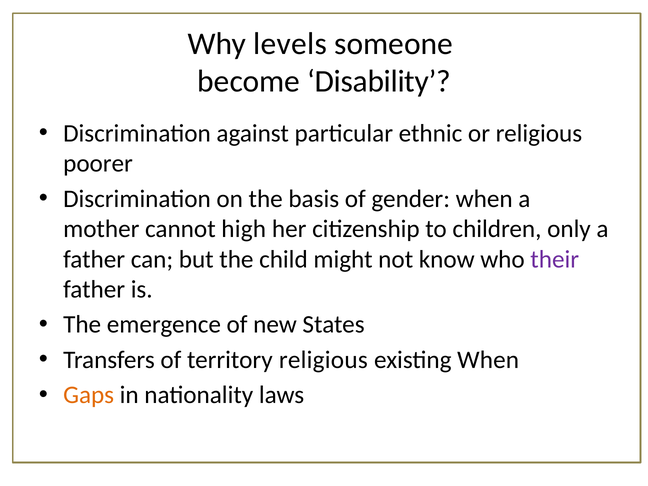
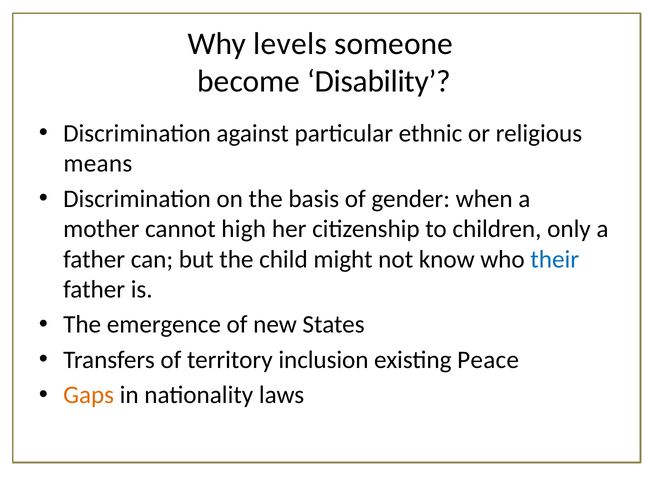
poorer: poorer -> means
their colour: purple -> blue
territory religious: religious -> inclusion
existing When: When -> Peace
